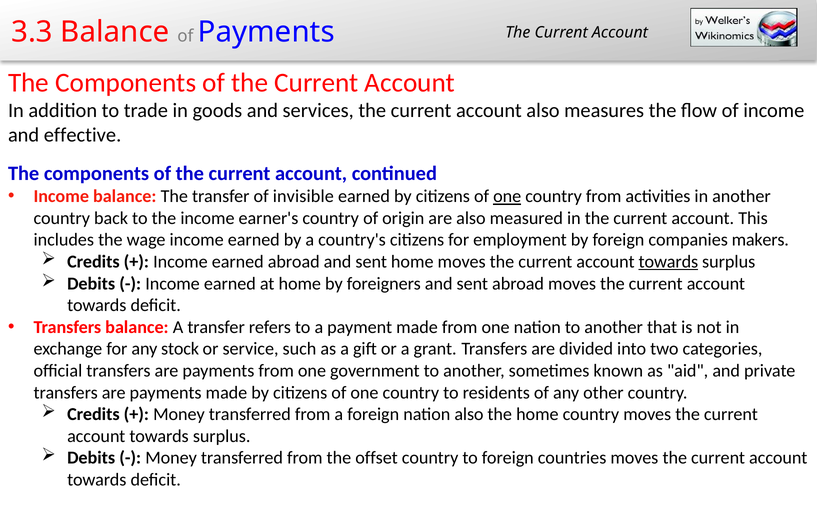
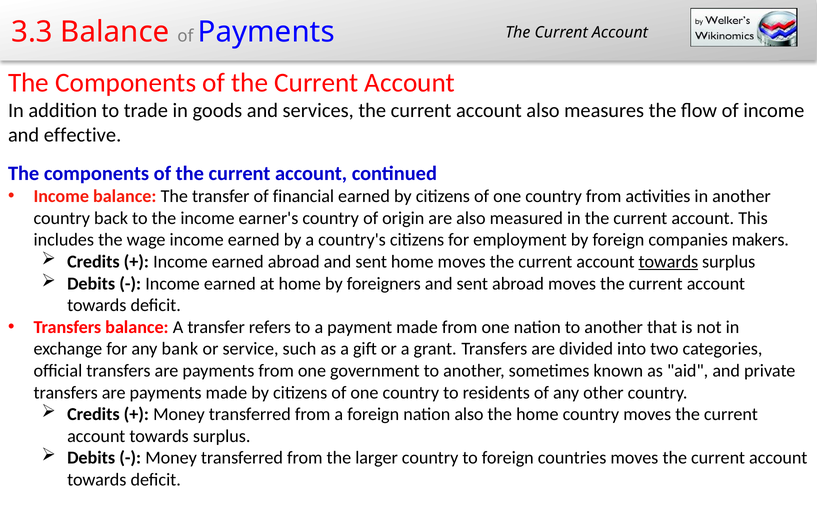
invisible: invisible -> financial
one at (507, 196) underline: present -> none
stock: stock -> bank
offset: offset -> larger
